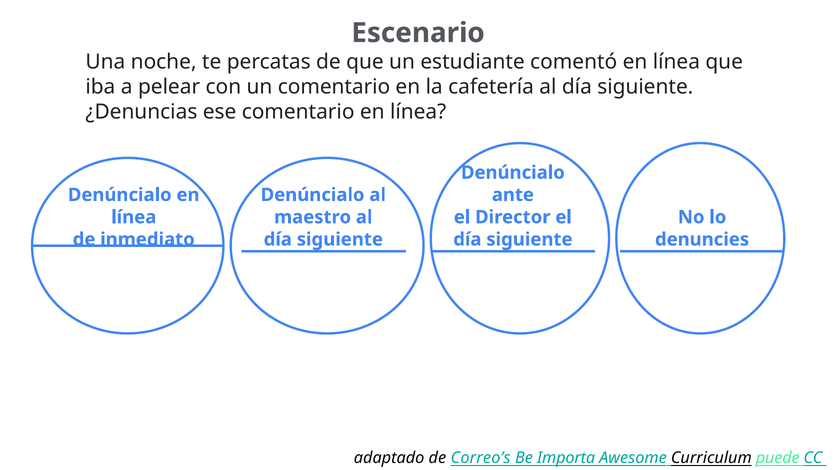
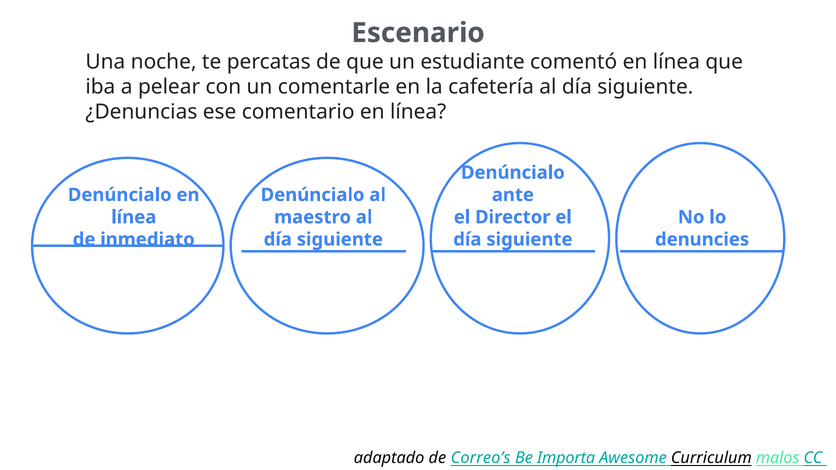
un comentario: comentario -> comentarle
puede: puede -> malos
